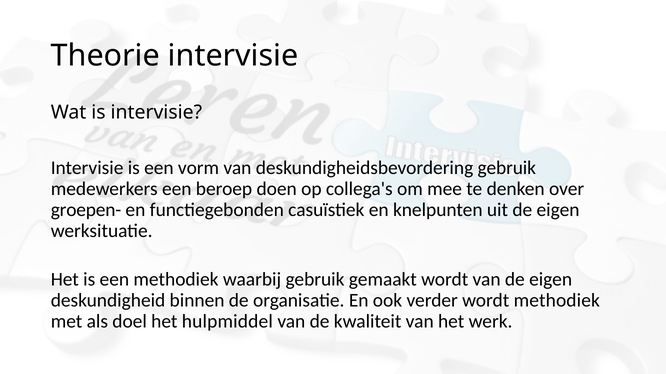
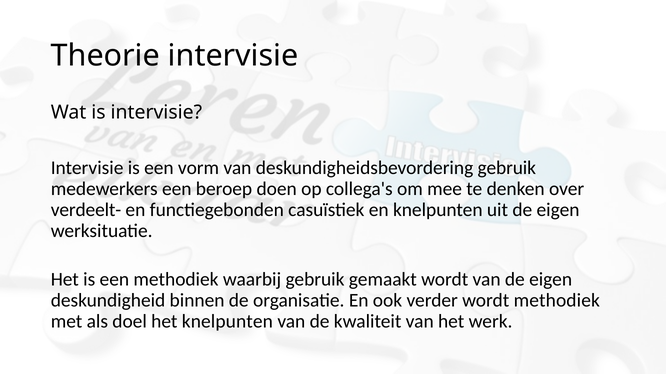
groepen-: groepen- -> verdeelt-
het hulpmiddel: hulpmiddel -> knelpunten
